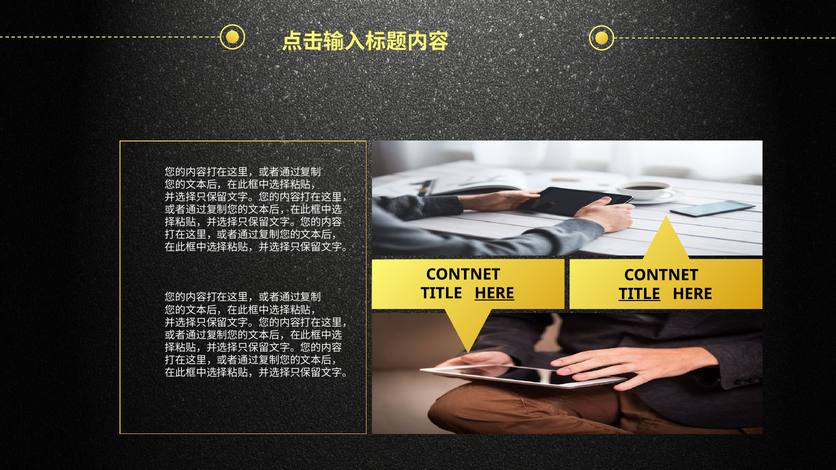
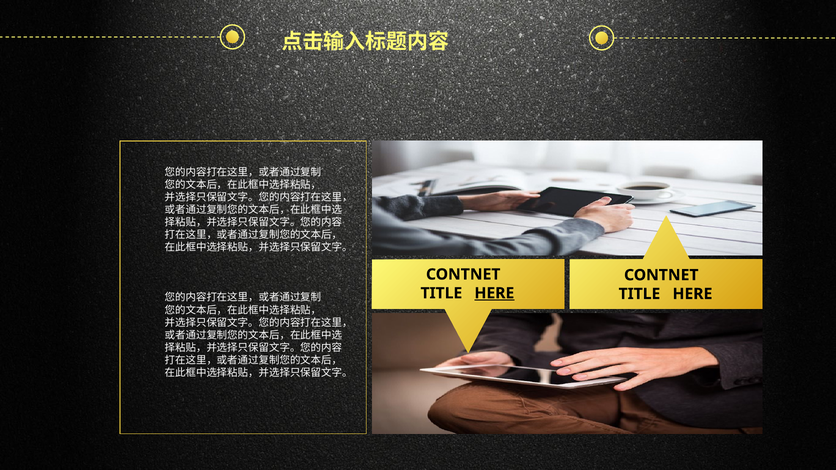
TITLE at (639, 294) underline: present -> none
